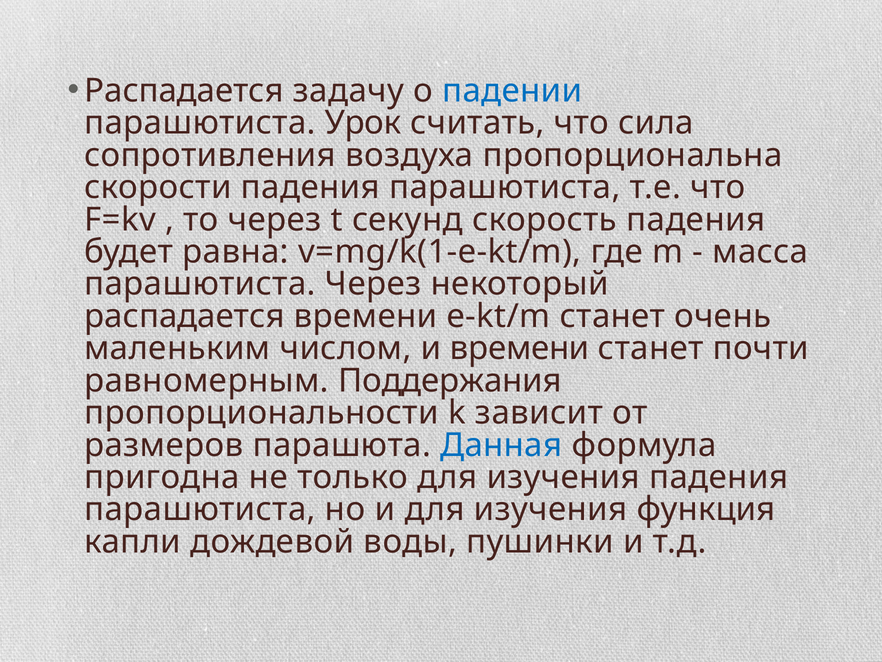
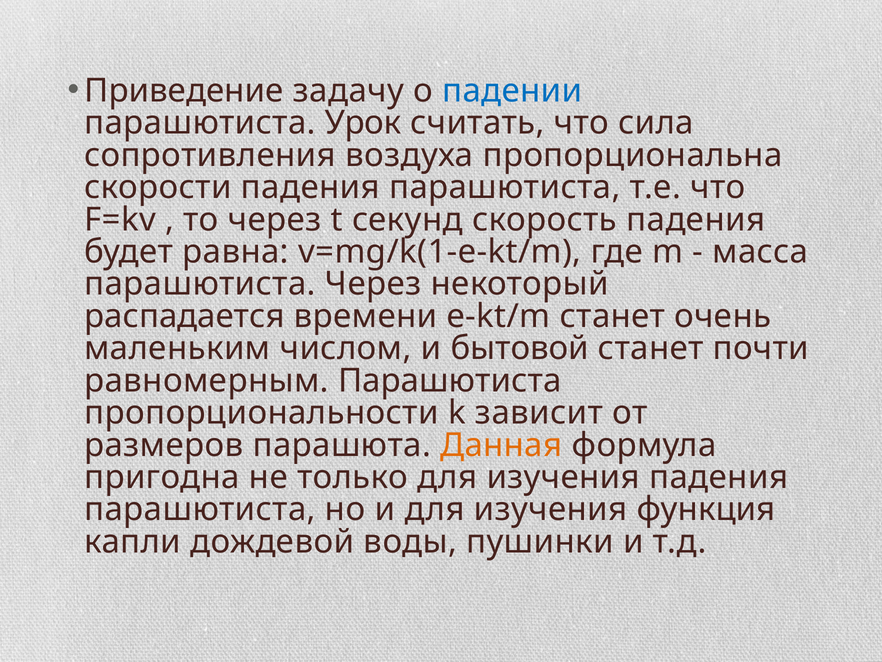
Распадается at (184, 91): Распадается -> Приведение
и времени: времени -> бытовой
равномерным Поддержания: Поддержания -> Парашютиста
Данная colour: blue -> orange
